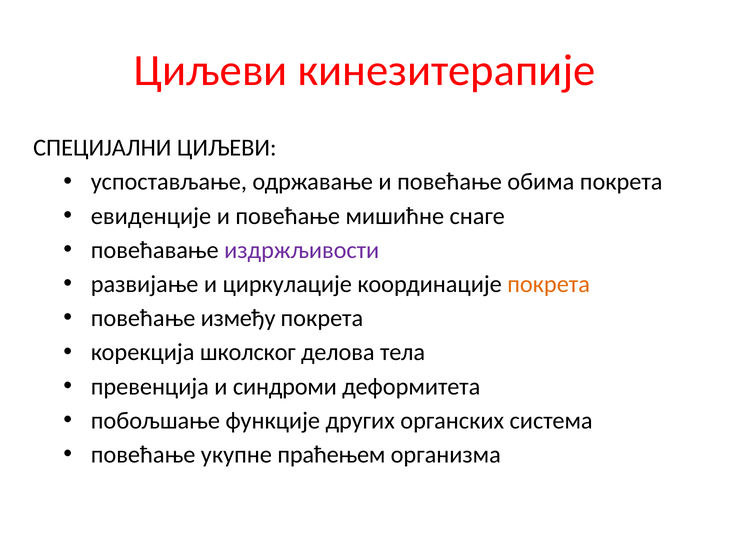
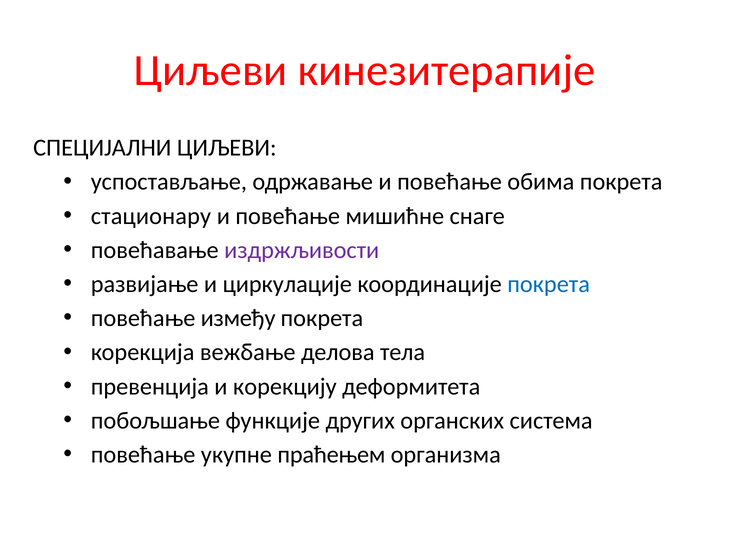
евиденције: евиденције -> стационару
покрета at (549, 284) colour: orange -> blue
школског: школског -> вежбање
синдроми: синдроми -> корекцију
